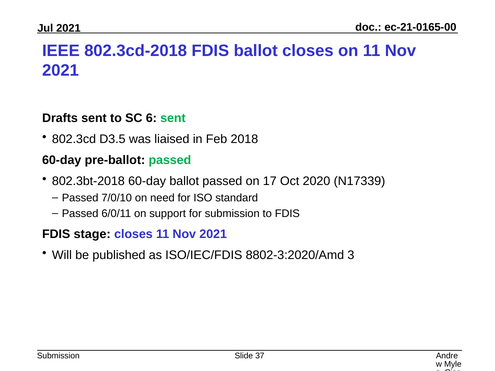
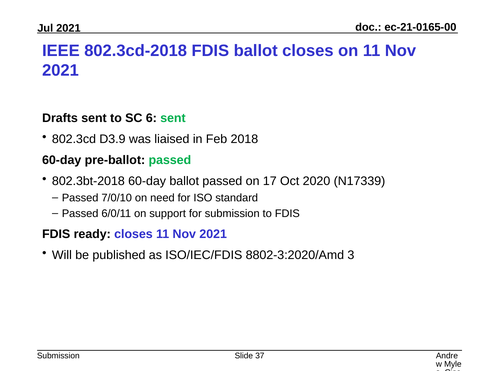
D3.5: D3.5 -> D3.9
stage: stage -> ready
